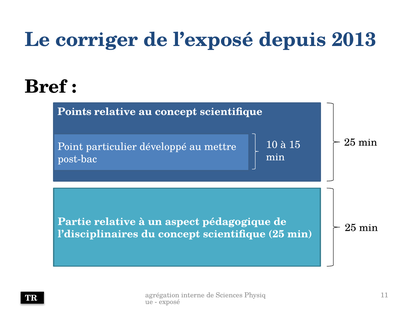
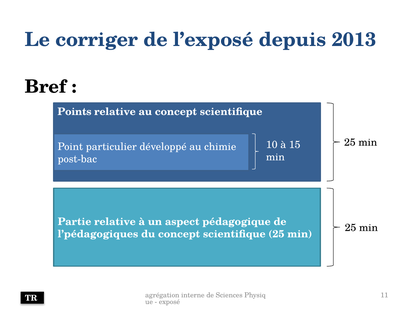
mettre: mettre -> chimie
l’disciplinaires: l’disciplinaires -> l’pédagogiques
